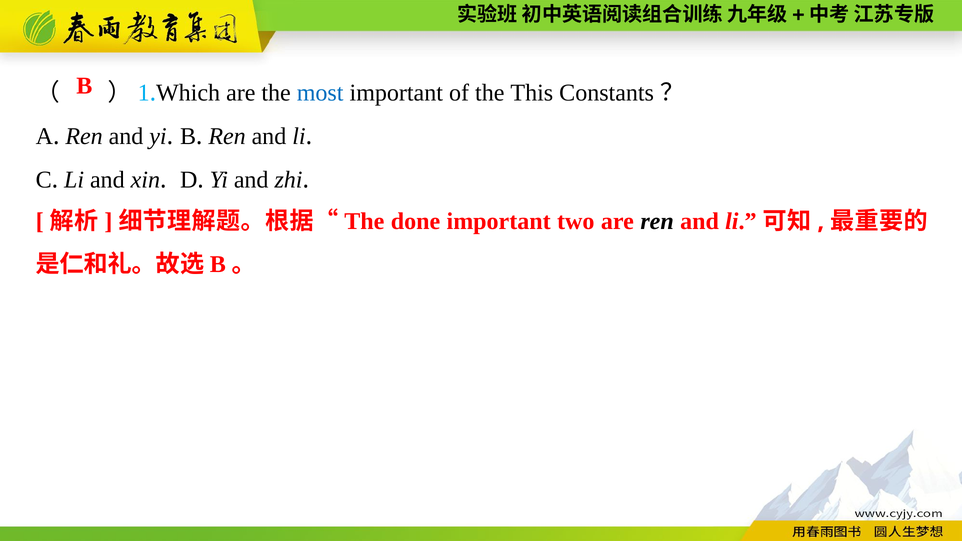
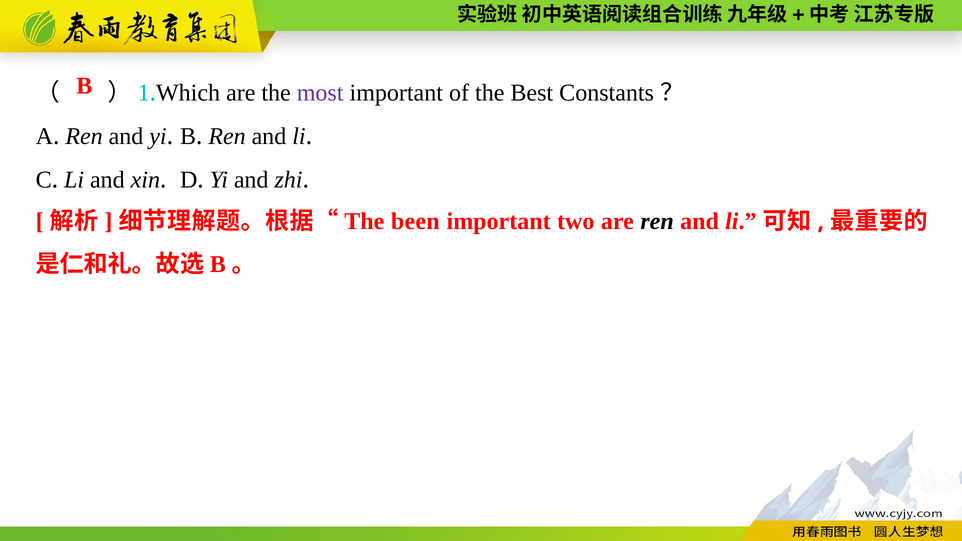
most colour: blue -> purple
This: This -> Best
done: done -> been
